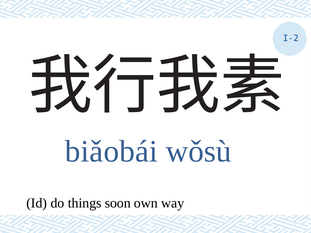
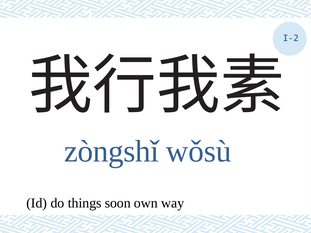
biǎobái: biǎobái -> zòngshǐ
